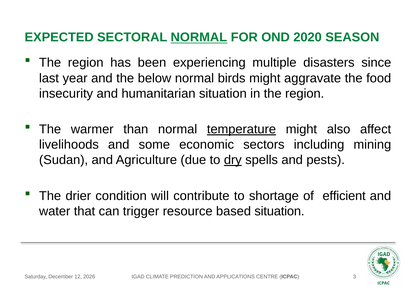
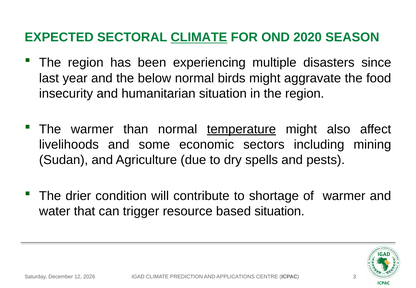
SECTORAL NORMAL: NORMAL -> CLIMATE
dry underline: present -> none
of efficient: efficient -> warmer
